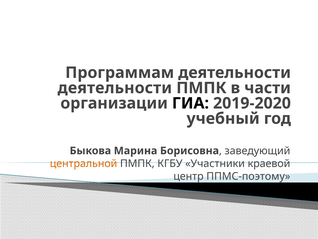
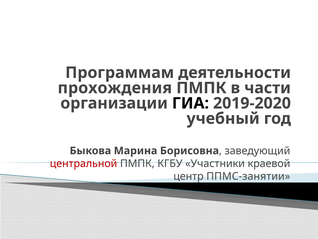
деятельности at (115, 88): деятельности -> прохождения
центральной colour: orange -> red
ППМС-поэтому: ППМС-поэтому -> ППМС-занятии
